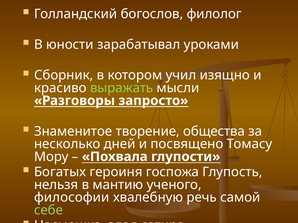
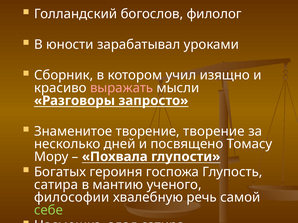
выражать colour: light green -> pink
творение общества: общества -> творение
нельзя at (56, 185): нельзя -> сатира
